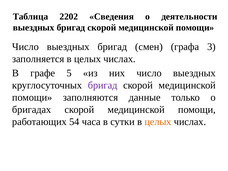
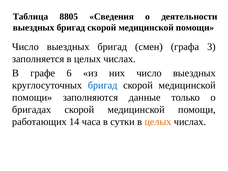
2202: 2202 -> 8805
5: 5 -> 6
бригад at (103, 85) colour: purple -> blue
54: 54 -> 14
